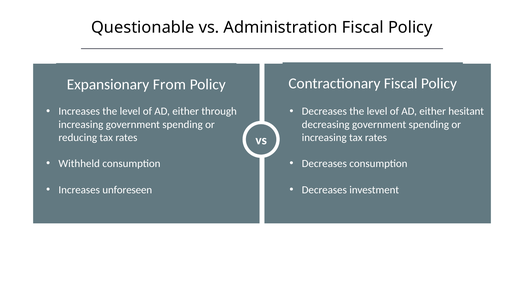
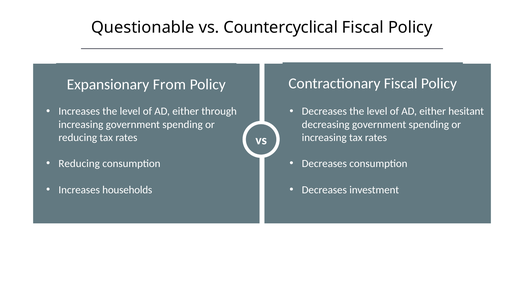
Administration: Administration -> Countercyclical
Withheld at (79, 164): Withheld -> Reducing
unforeseen: unforeseen -> households
